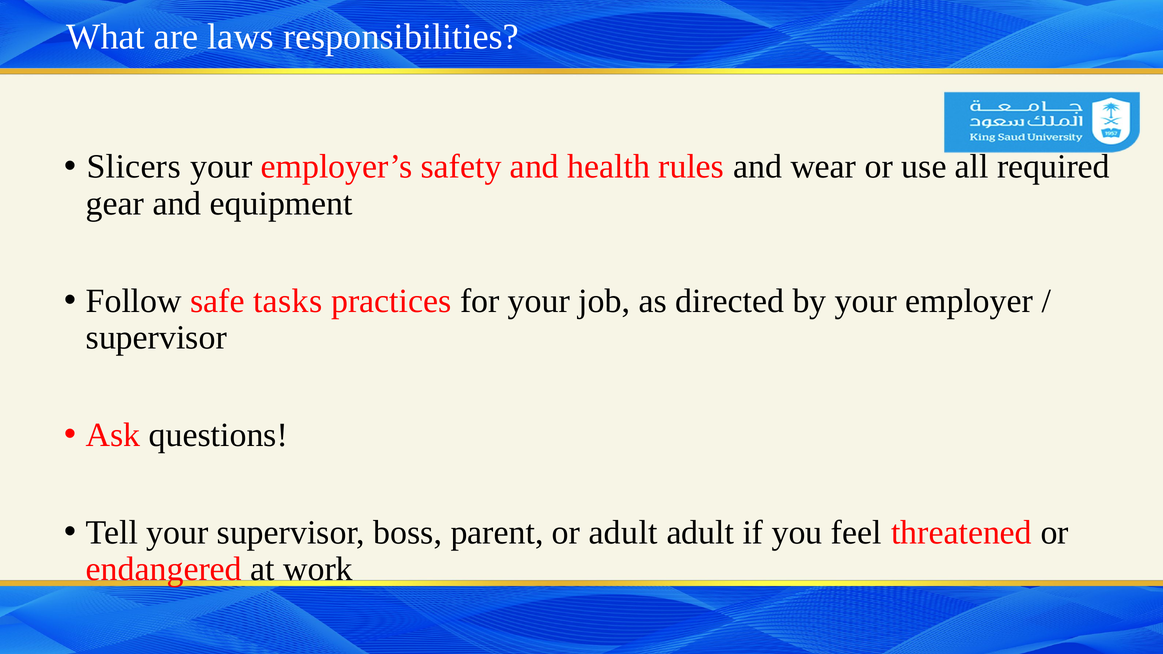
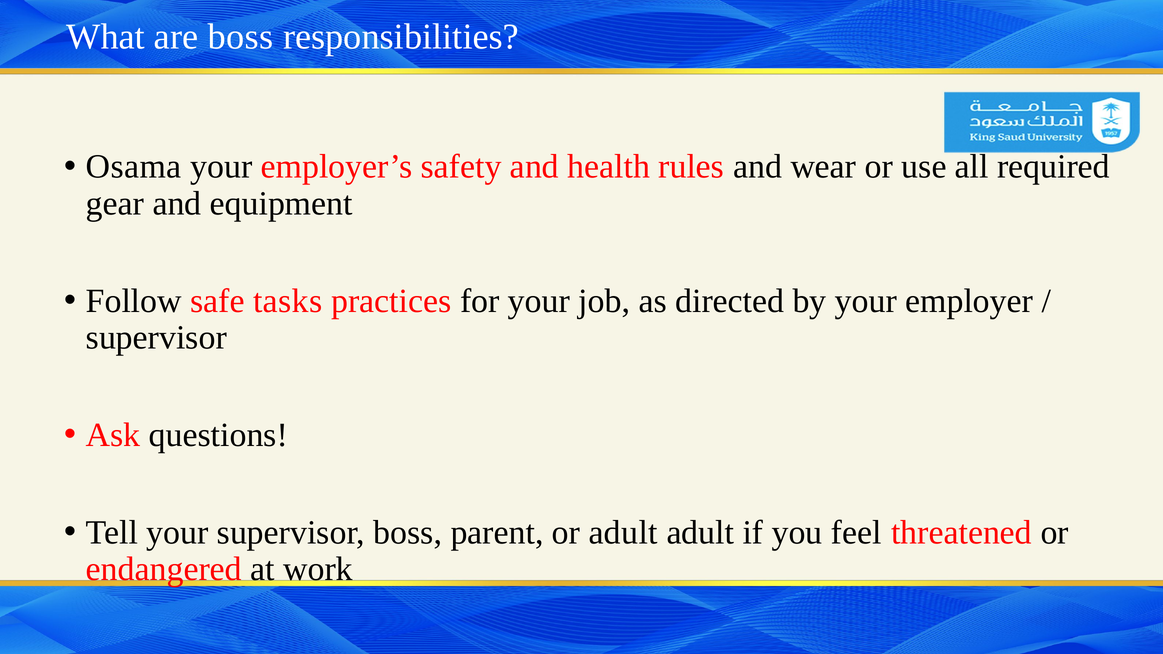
are laws: laws -> boss
Slicers: Slicers -> Osama
